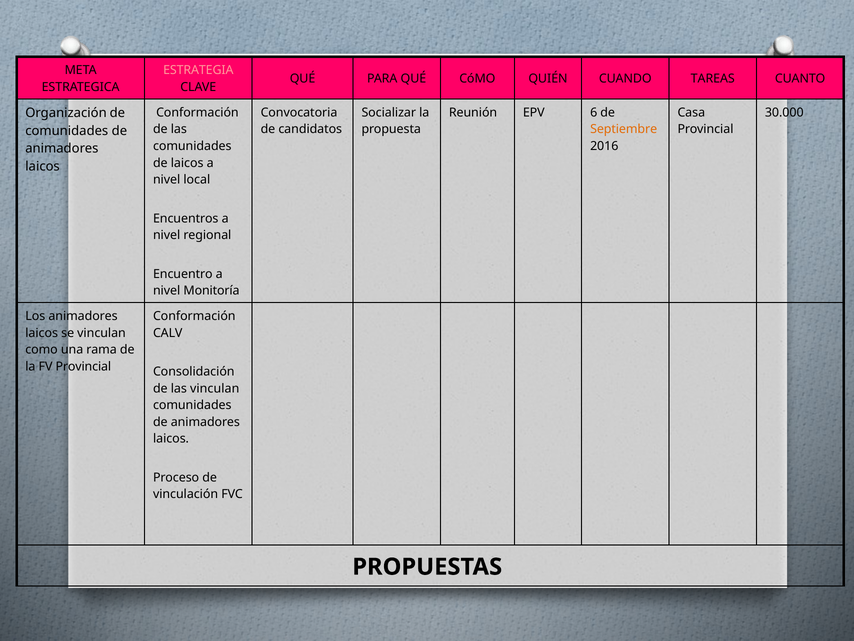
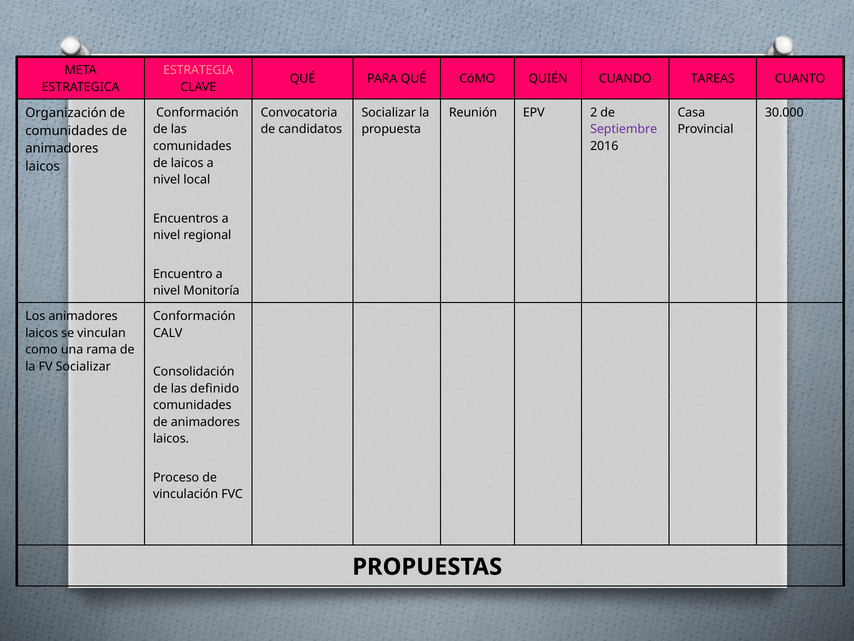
6: 6 -> 2
Septiembre colour: orange -> purple
FV Provincial: Provincial -> Socializar
las vinculan: vinculan -> definido
